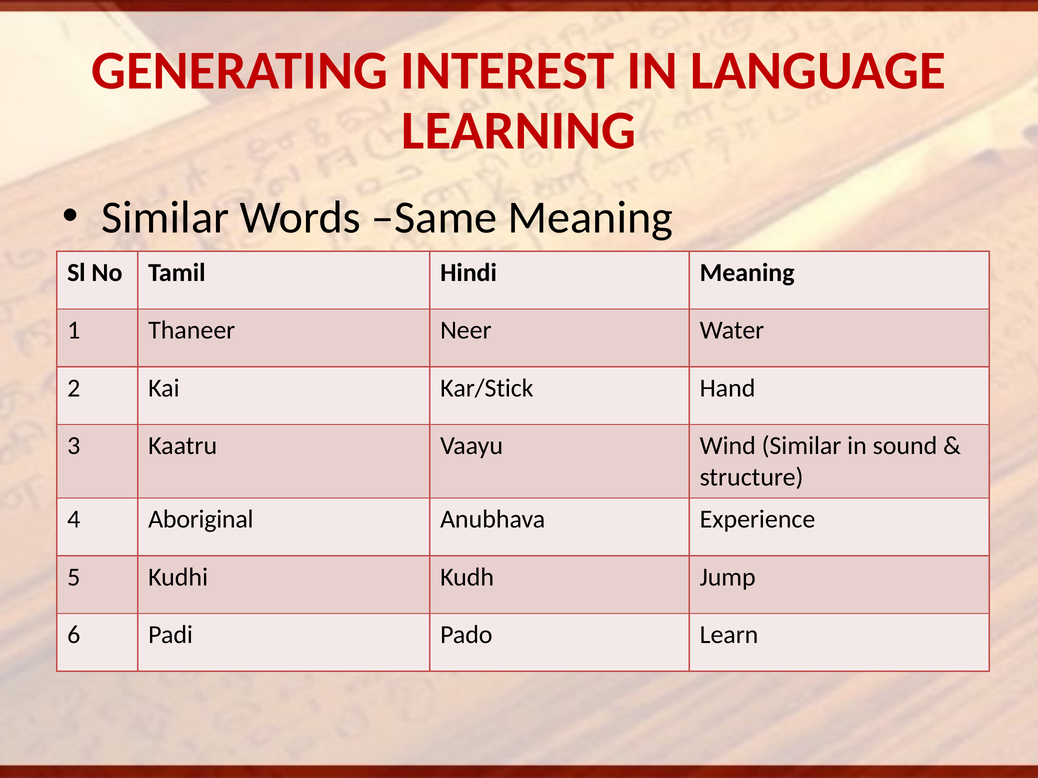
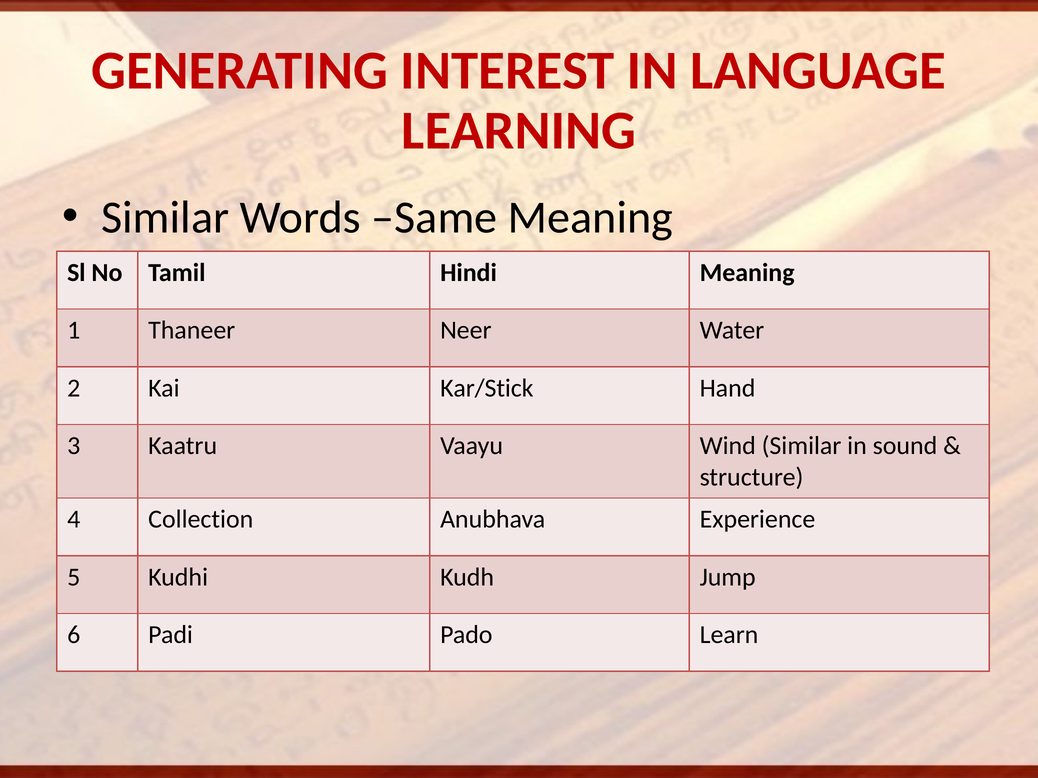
Aboriginal: Aboriginal -> Collection
